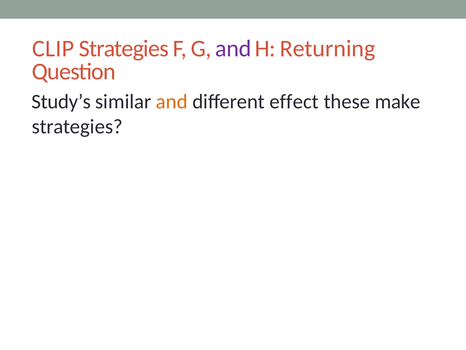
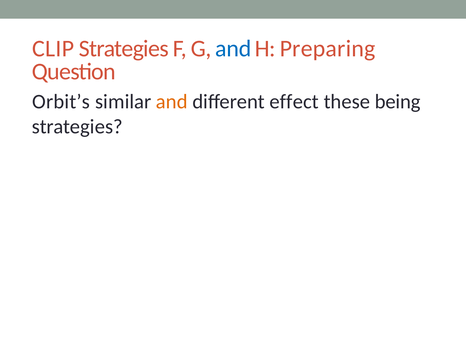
and at (233, 48) colour: purple -> blue
Returning: Returning -> Preparing
Study’s: Study’s -> Orbit’s
make: make -> being
